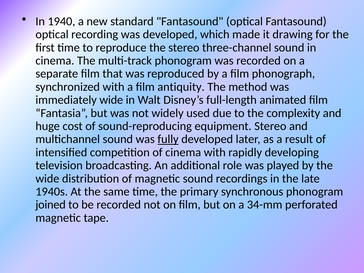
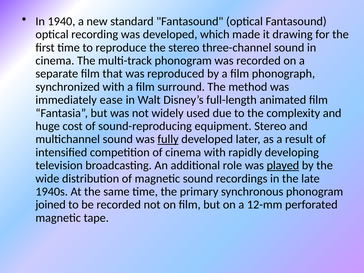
antiquity: antiquity -> surround
immediately wide: wide -> ease
played underline: none -> present
34-mm: 34-mm -> 12-mm
